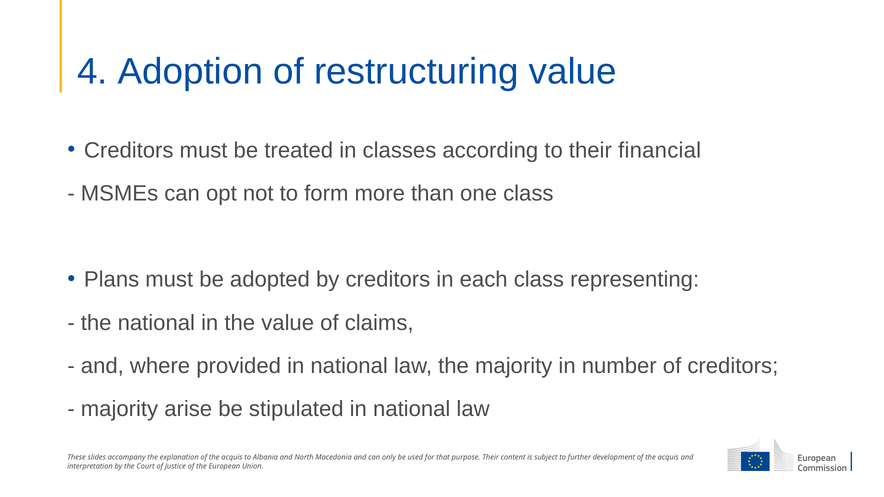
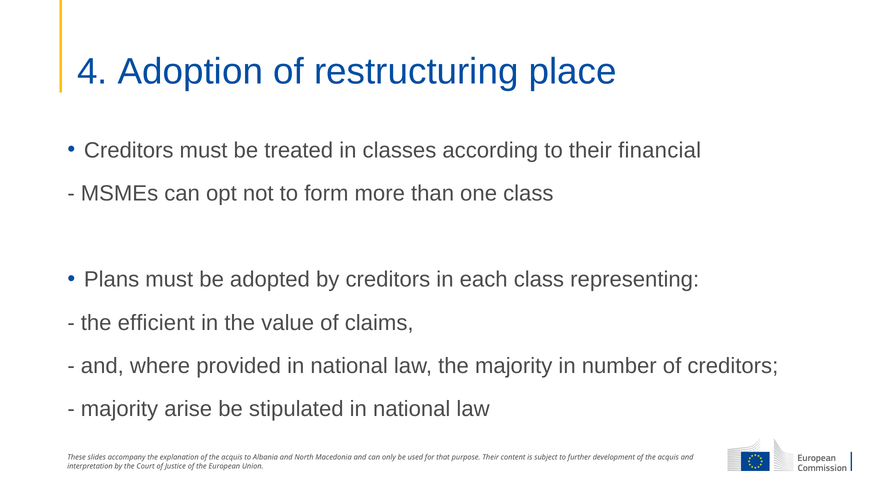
restructuring value: value -> place
the national: national -> efficient
